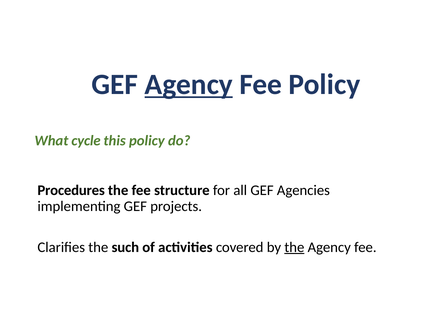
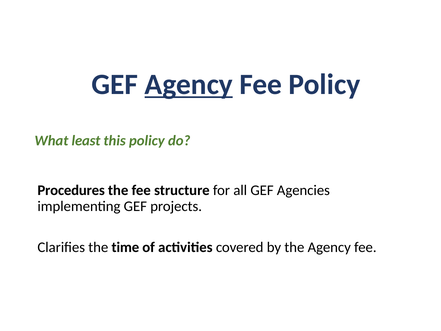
cycle: cycle -> least
such: such -> time
the at (294, 247) underline: present -> none
